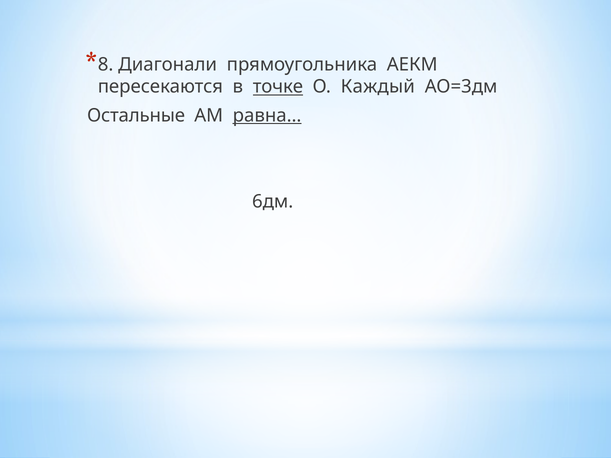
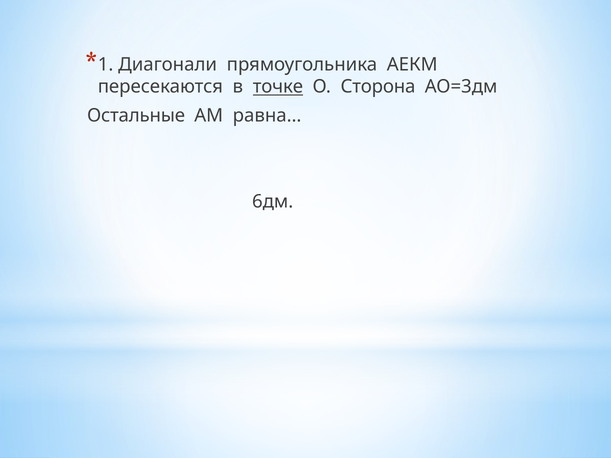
8: 8 -> 1
Каждый: Каждый -> Сторона
равна… underline: present -> none
